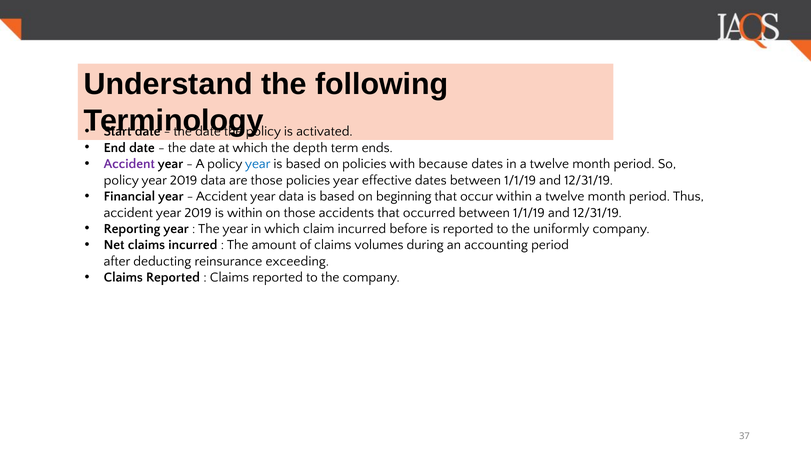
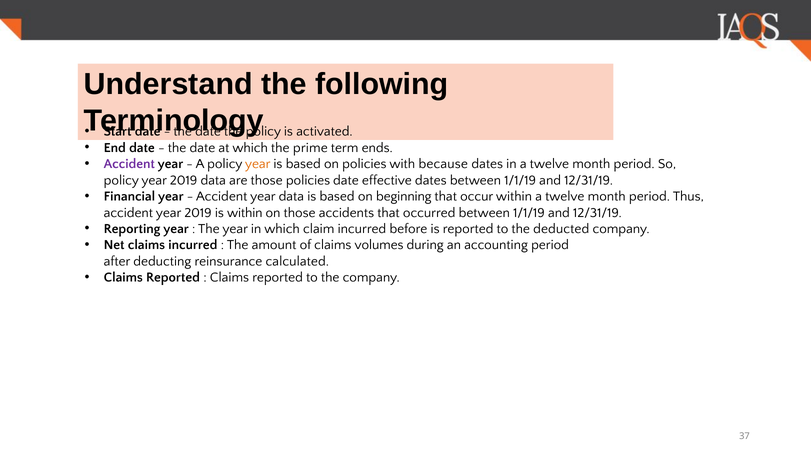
depth: depth -> prime
year at (258, 164) colour: blue -> orange
policies year: year -> date
uniformly: uniformly -> deducted
exceeding: exceeding -> calculated
